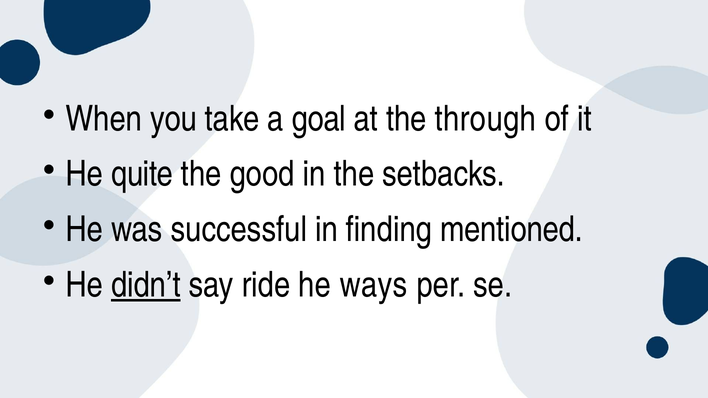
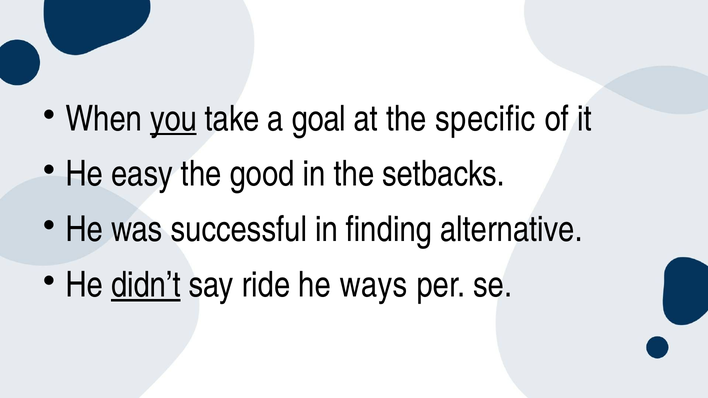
you underline: none -> present
through: through -> specific
quite: quite -> easy
mentioned: mentioned -> alternative
